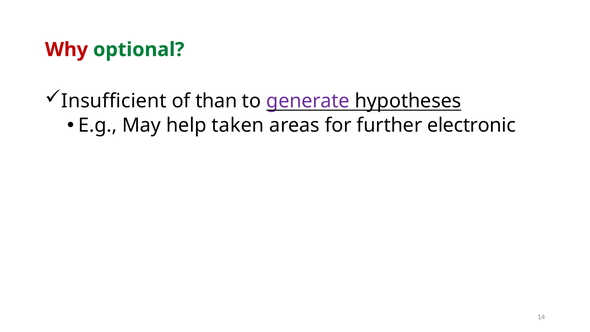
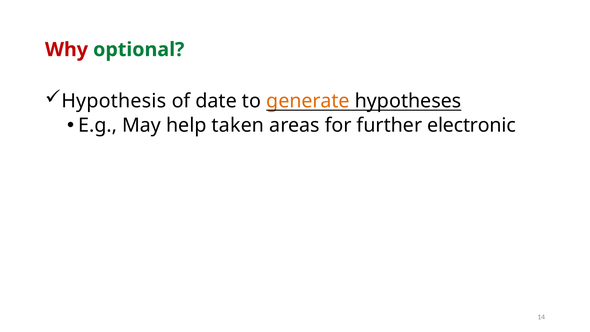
Insufficient: Insufficient -> Hypothesis
than: than -> date
generate colour: purple -> orange
